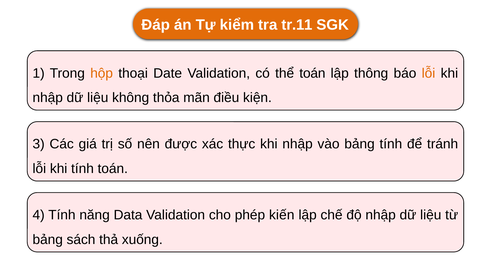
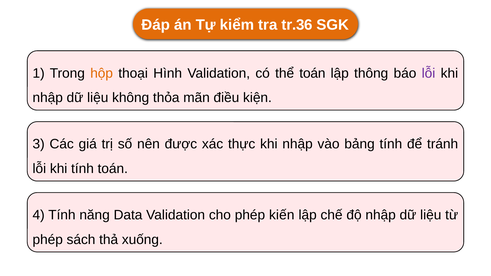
tr.11: tr.11 -> tr.36
Date: Date -> Hình
lỗi at (429, 73) colour: orange -> purple
bảng at (48, 240): bảng -> phép
